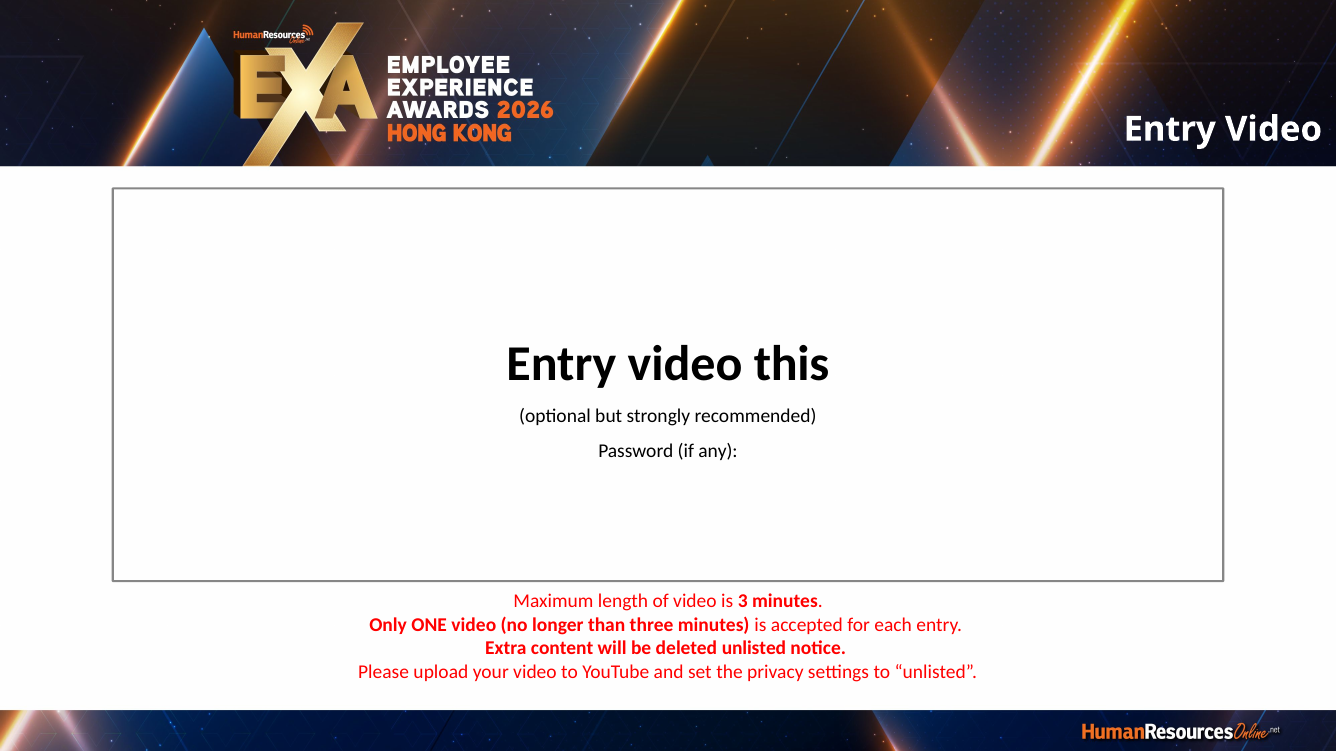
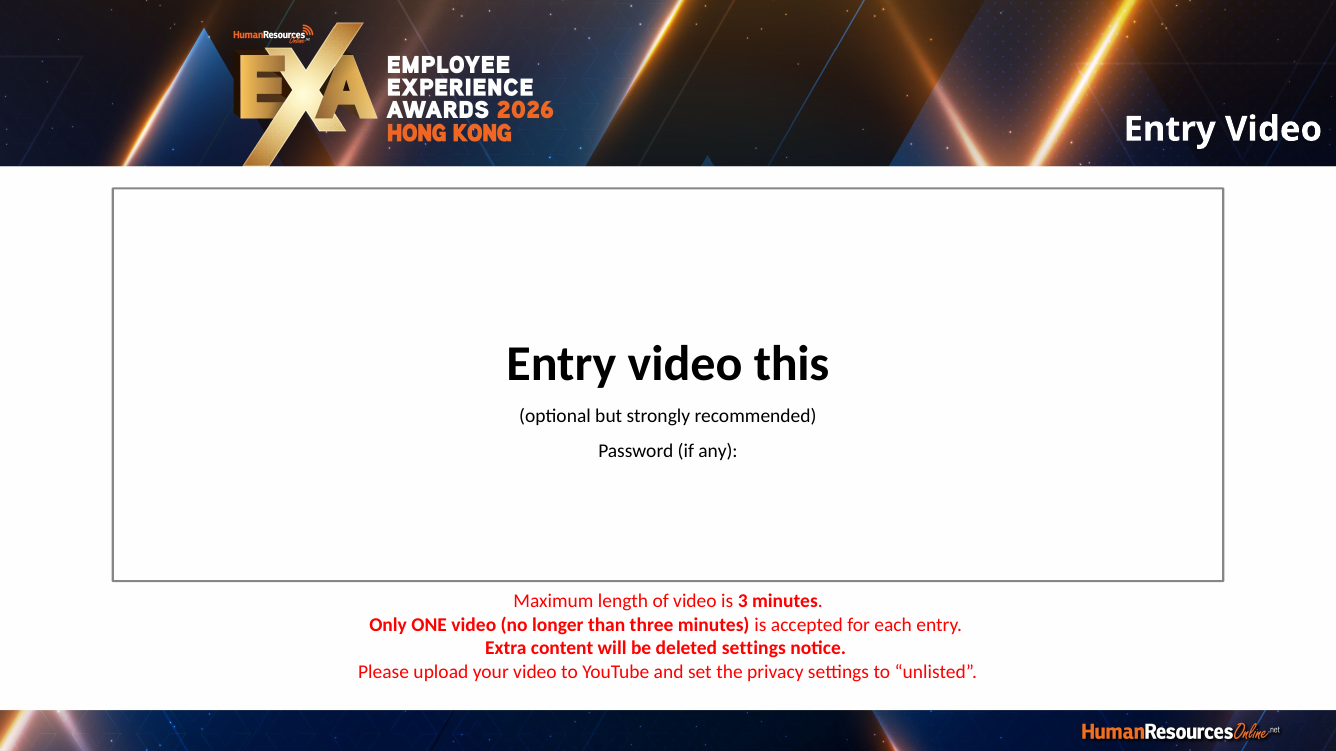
deleted unlisted: unlisted -> settings
